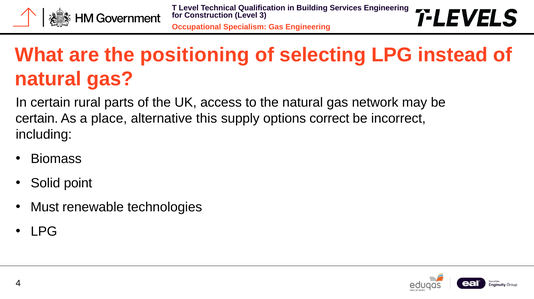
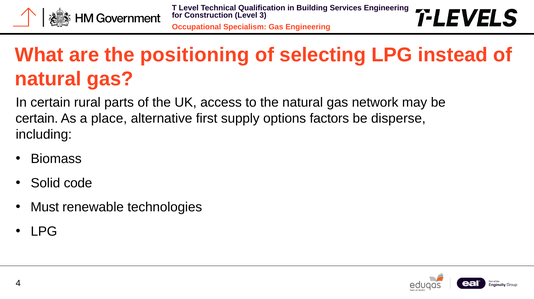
this: this -> first
correct: correct -> factors
incorrect: incorrect -> disperse
point: point -> code
